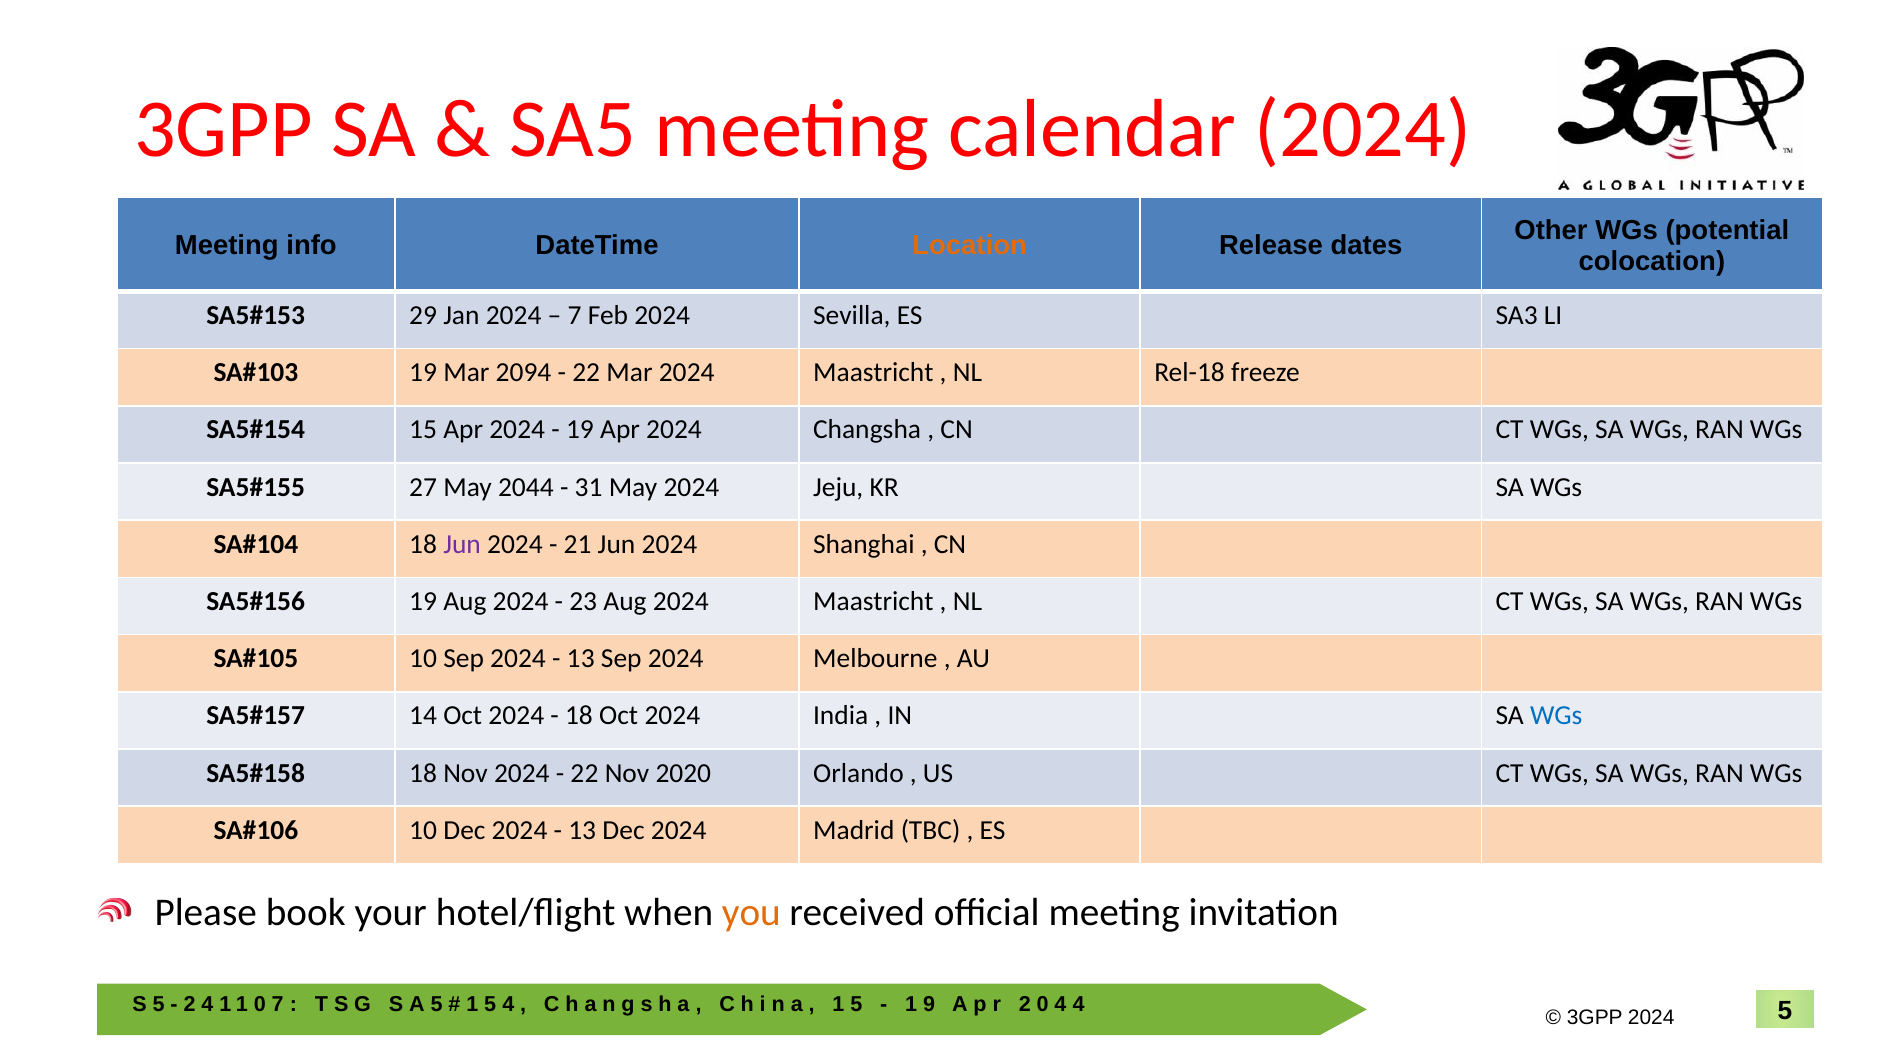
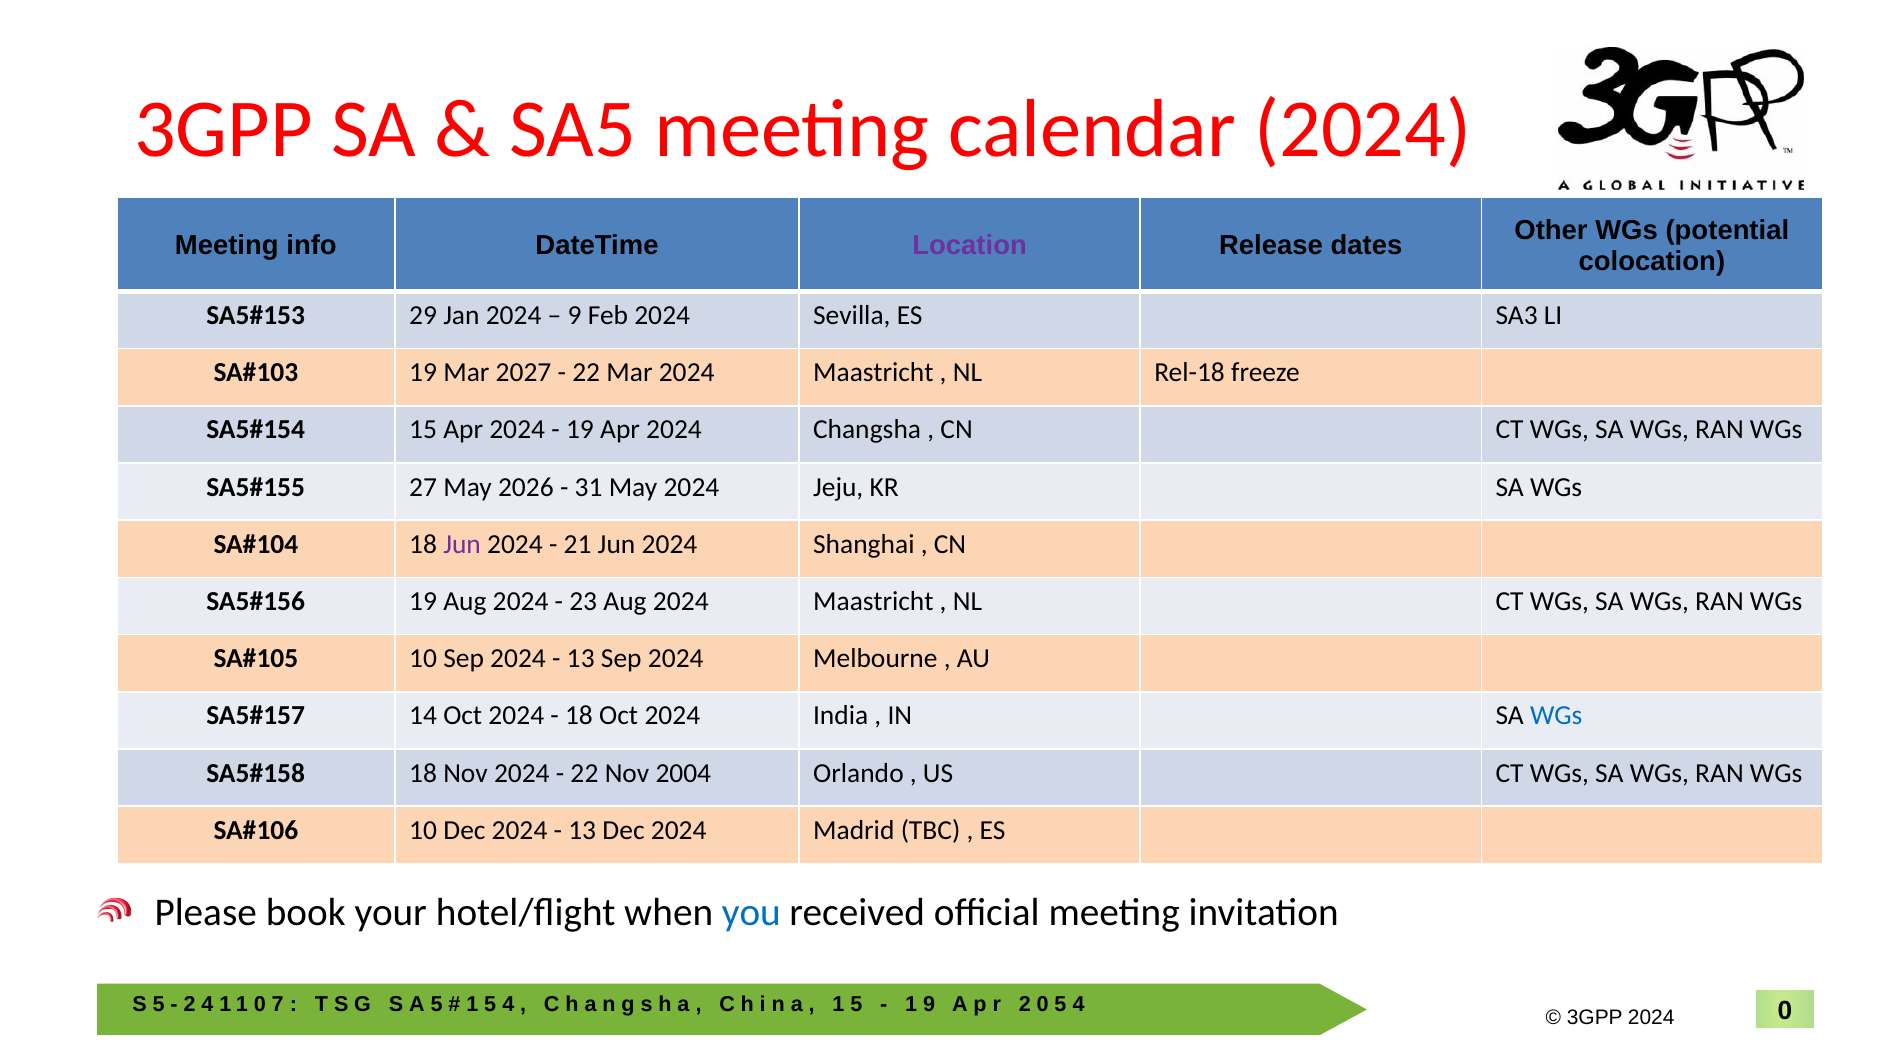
Location colour: orange -> purple
7 at (575, 316): 7 -> 9
2094: 2094 -> 2027
2044: 2044 -> 2026
2020: 2020 -> 2004
you colour: orange -> blue
4 at (1060, 1005): 4 -> 5
2024 5: 5 -> 0
